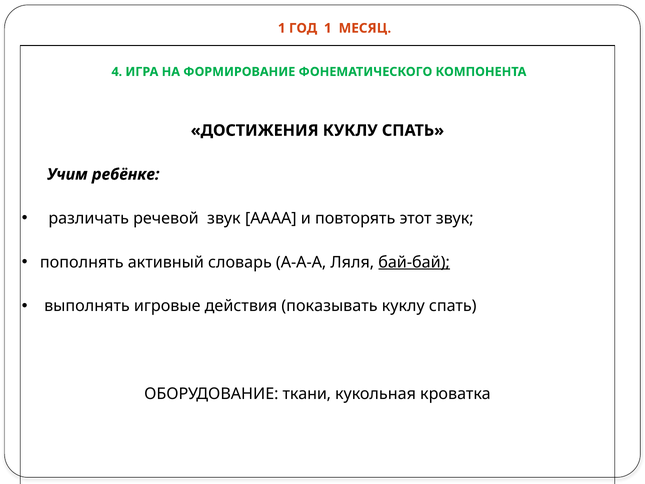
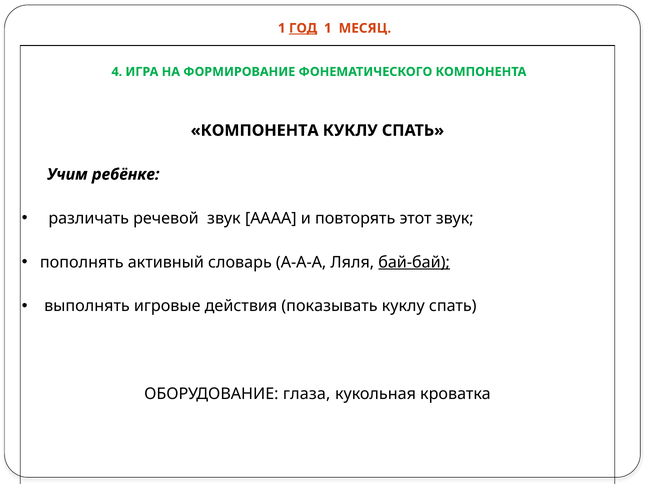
ГОД underline: none -> present
ДОСТИЖЕНИЯ at (255, 130): ДОСТИЖЕНИЯ -> КОМПОНЕНТА
ткани: ткани -> глаза
